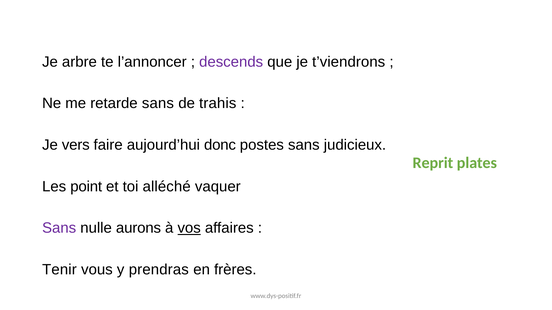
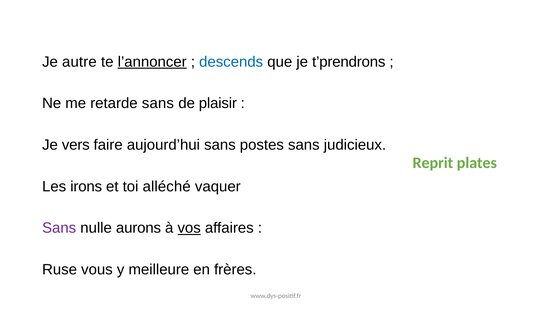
arbre: arbre -> autre
l’annoncer underline: none -> present
descends colour: purple -> blue
t’viendrons: t’viendrons -> t’prendrons
trahis: trahis -> plaisir
aujourd’hui donc: donc -> sans
point: point -> irons
Tenir: Tenir -> Ruse
prendras: prendras -> meilleure
